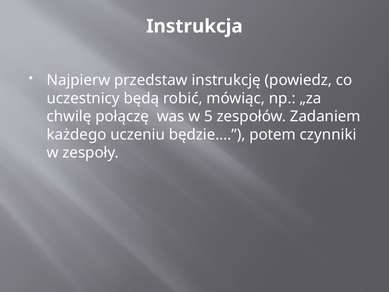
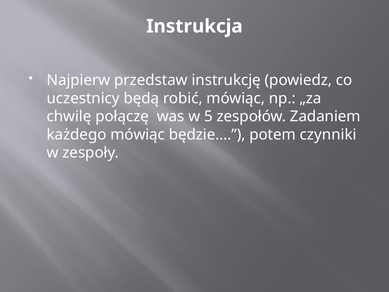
każdego uczeniu: uczeniu -> mówiąc
